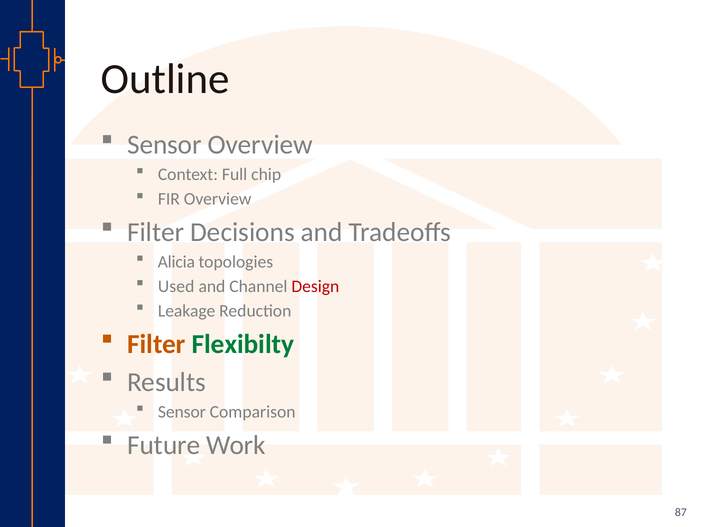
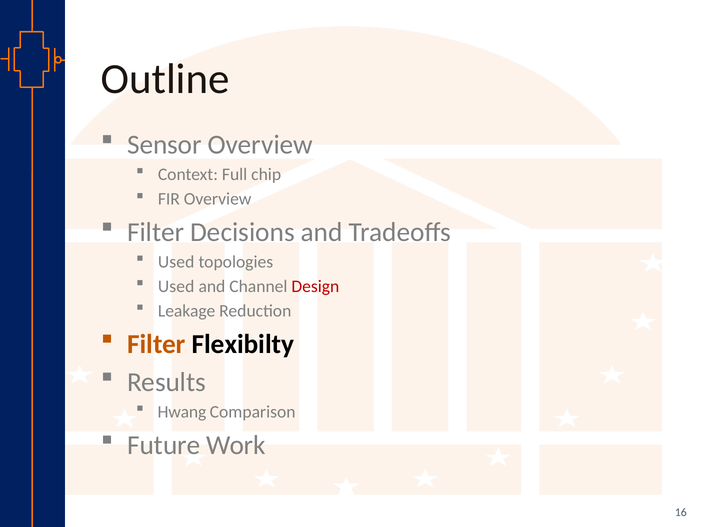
Alicia at (176, 262): Alicia -> Used
Flexibilty colour: green -> black
Sensor at (182, 412): Sensor -> Hwang
87: 87 -> 16
